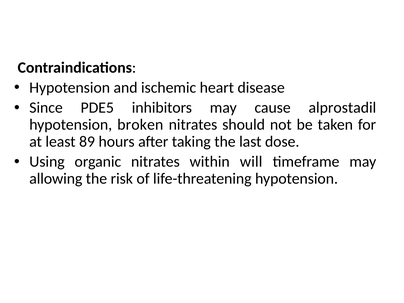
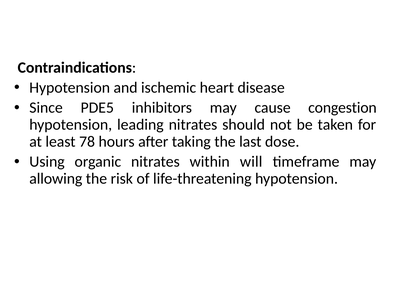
alprostadil: alprostadil -> congestion
broken: broken -> leading
89: 89 -> 78
